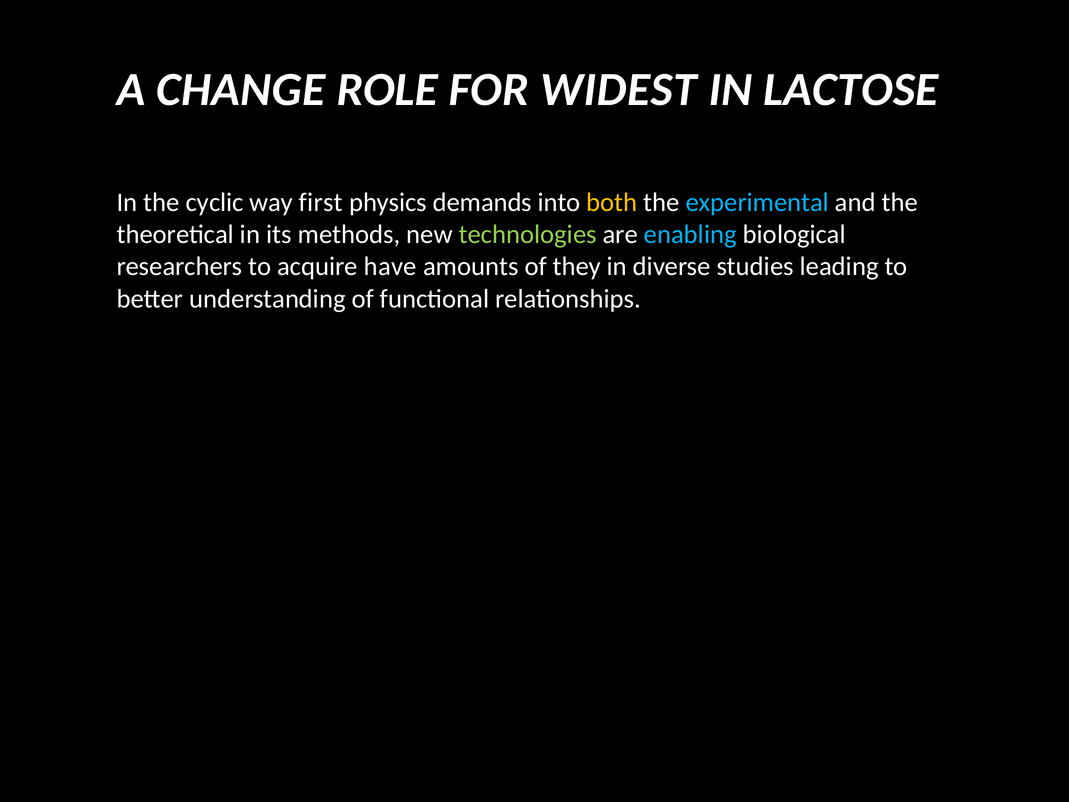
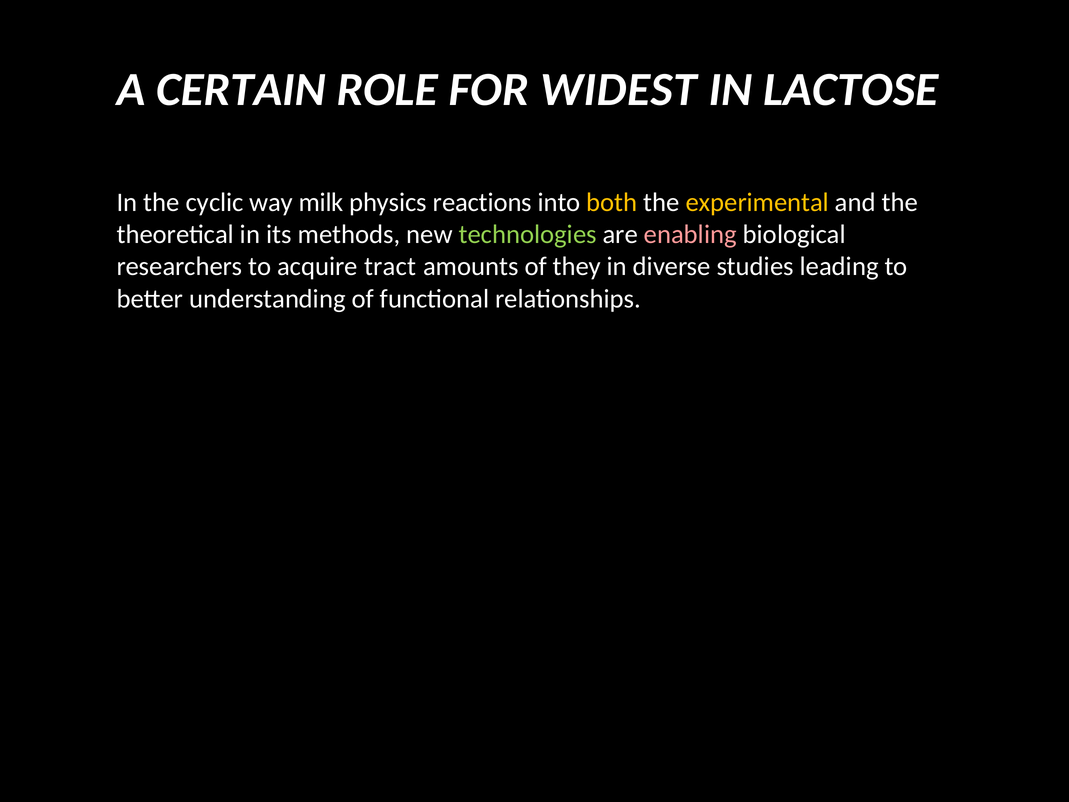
CHANGE: CHANGE -> CERTAIN
first: first -> milk
demands: demands -> reactions
experimental colour: light blue -> yellow
enabling colour: light blue -> pink
have: have -> tract
